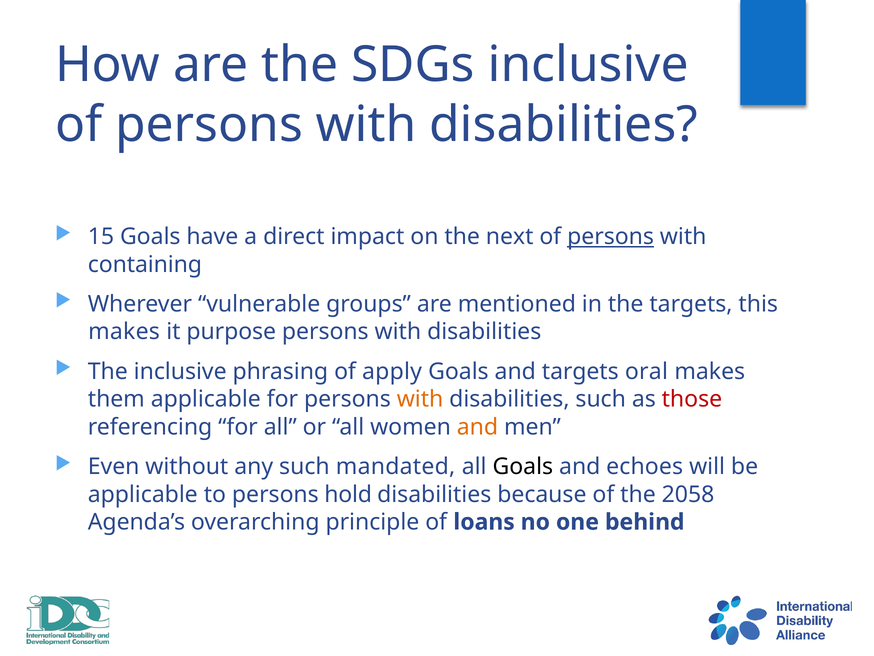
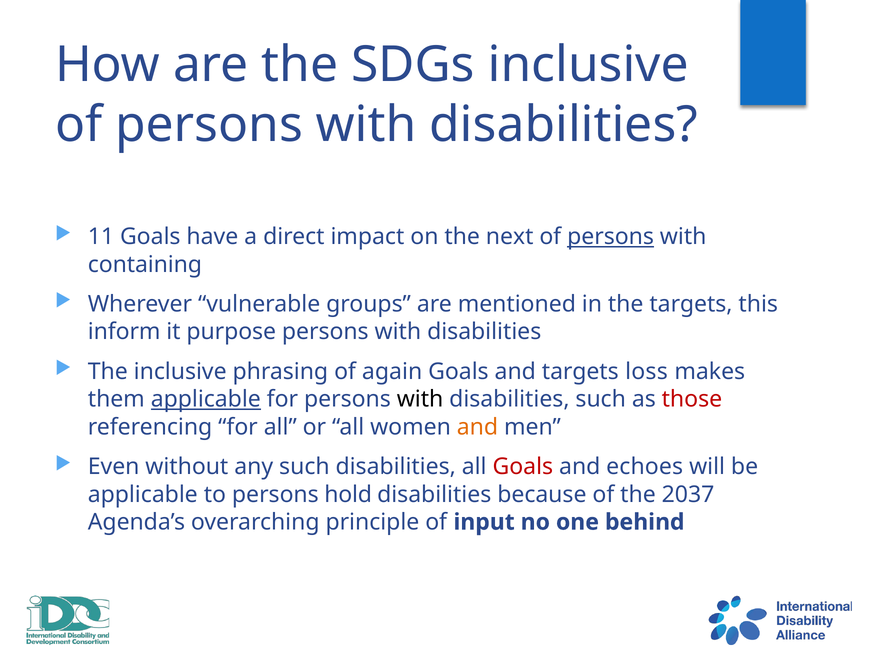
15: 15 -> 11
makes at (124, 332): makes -> inform
apply: apply -> again
oral: oral -> loss
applicable at (206, 399) underline: none -> present
with at (420, 399) colour: orange -> black
such mandated: mandated -> disabilities
Goals at (523, 466) colour: black -> red
2058: 2058 -> 2037
loans: loans -> input
